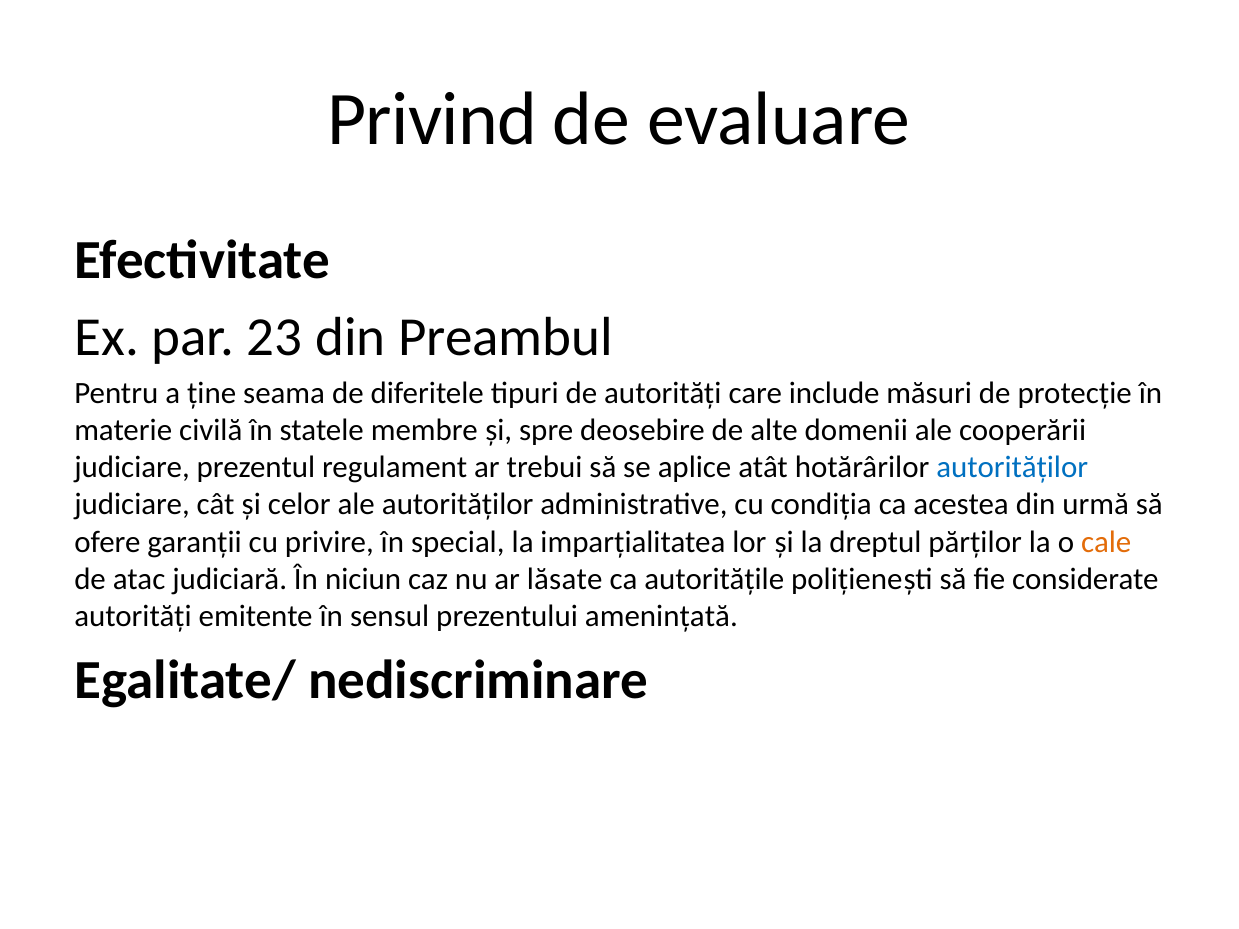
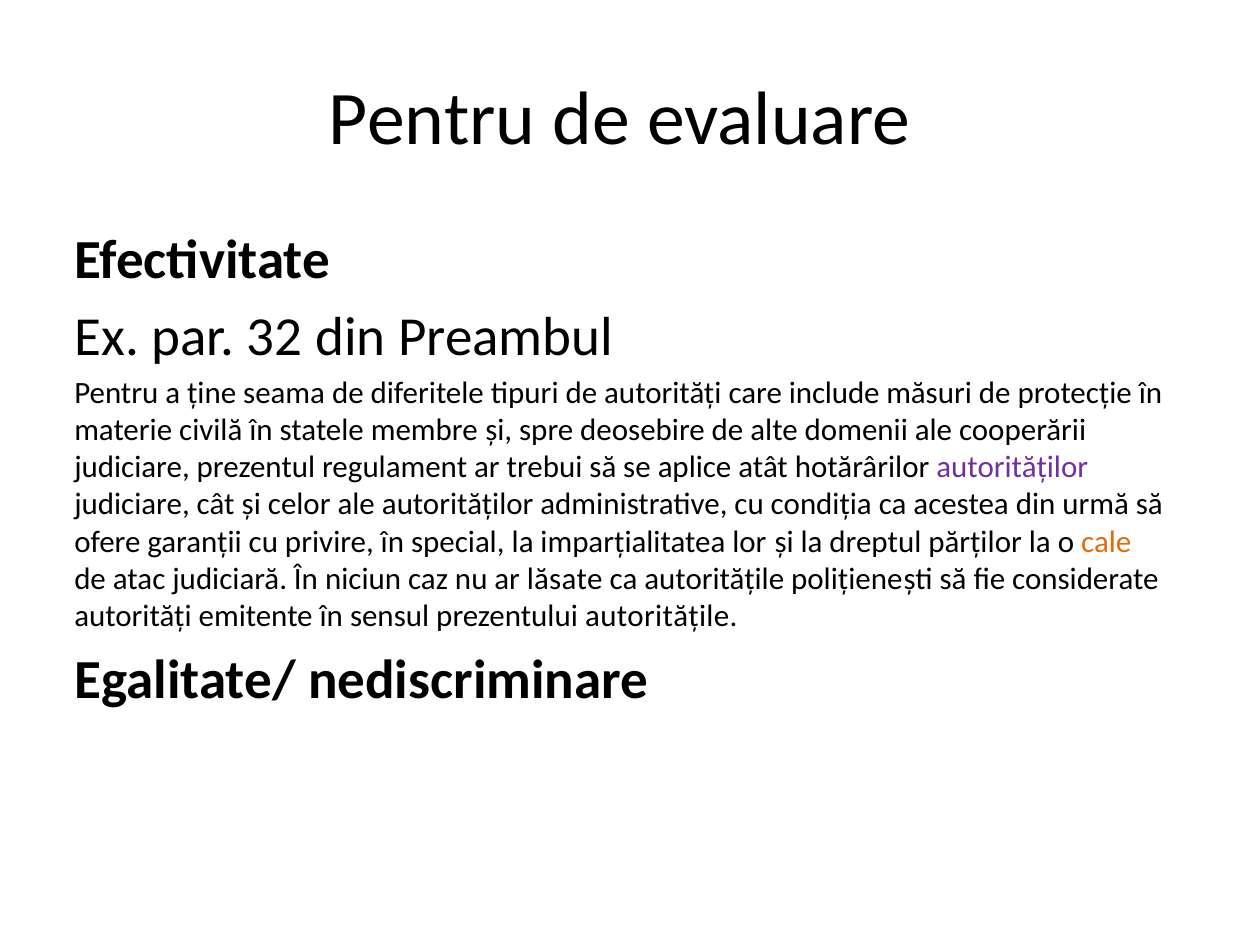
Privind at (432, 120): Privind -> Pentru
23: 23 -> 32
autorităților at (1012, 468) colour: blue -> purple
prezentului amenințată: amenințată -> autoritățile
